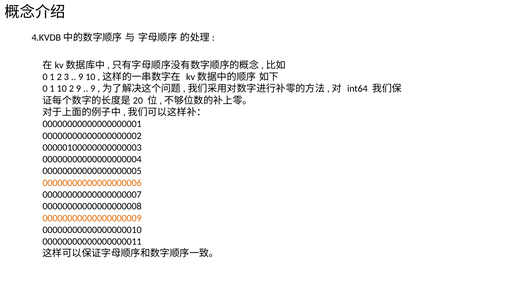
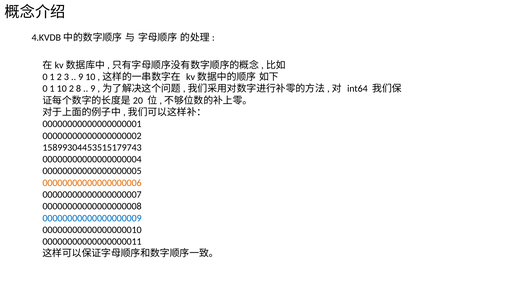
2 9: 9 -> 8
00000100000000000003: 00000100000000000003 -> 15899304453515179743
00000000000000000009 colour: orange -> blue
